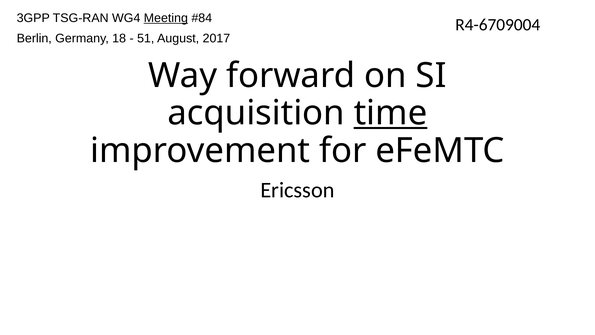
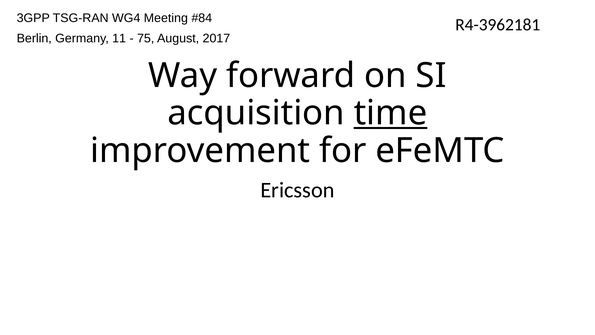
Meeting underline: present -> none
R4-6709004: R4-6709004 -> R4-3962181
18: 18 -> 11
51: 51 -> 75
